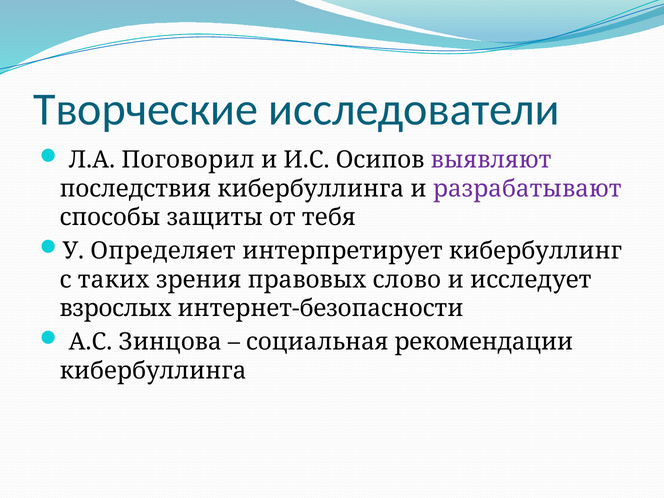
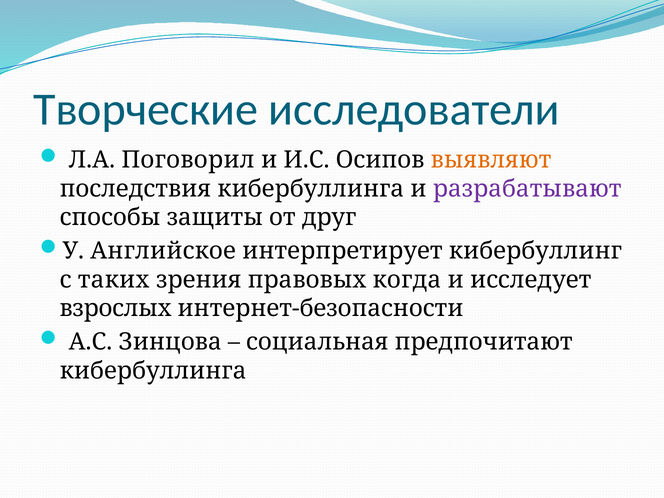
выявляют colour: purple -> orange
тебя: тебя -> друг
Определяет: Определяет -> Английское
слово: слово -> когда
рекомендации: рекомендации -> предпочитают
